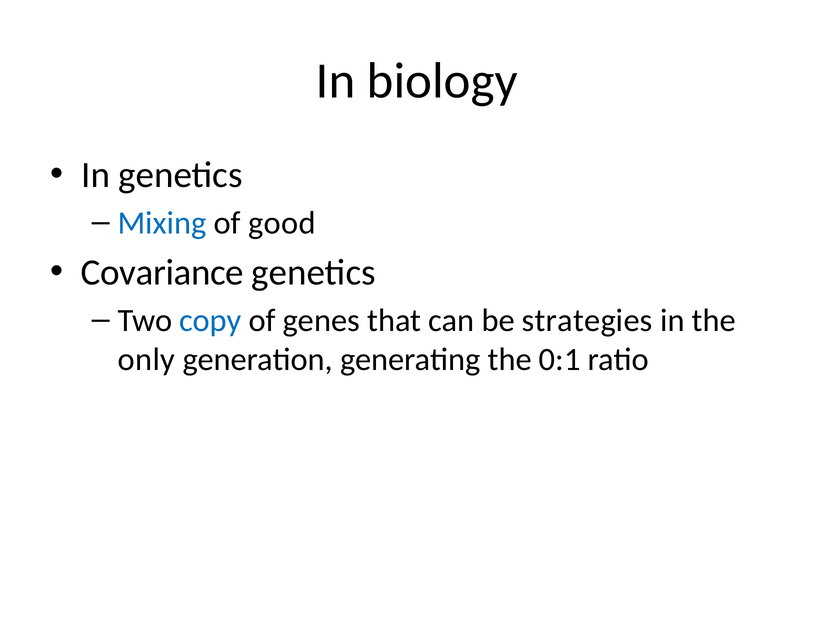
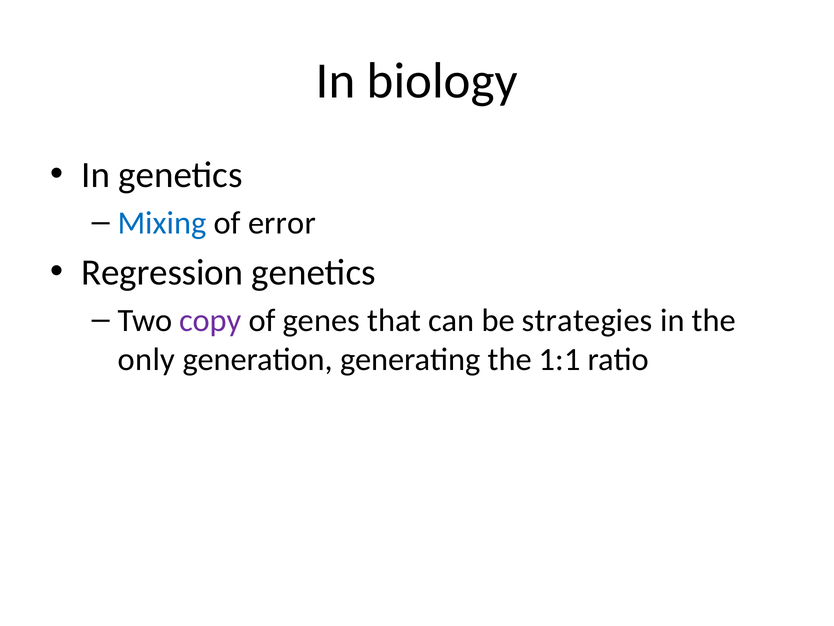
good: good -> error
Covariance: Covariance -> Regression
copy colour: blue -> purple
0:1: 0:1 -> 1:1
